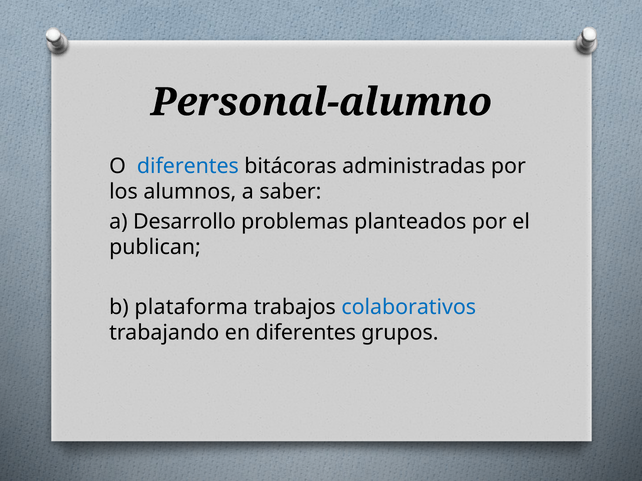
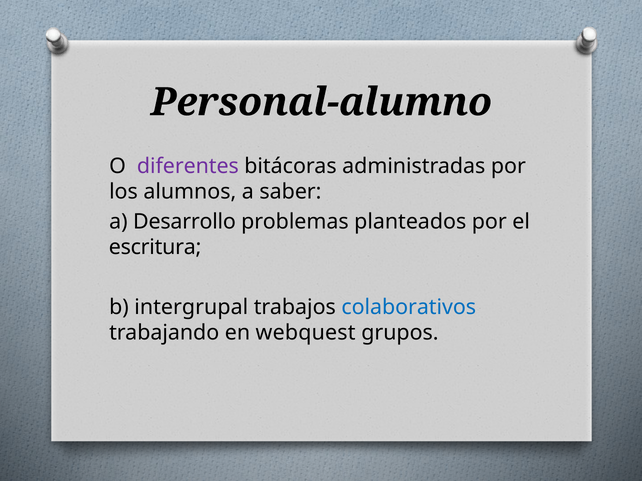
diferentes at (188, 166) colour: blue -> purple
publican: publican -> escritura
plataforma: plataforma -> intergrupal
en diferentes: diferentes -> webquest
